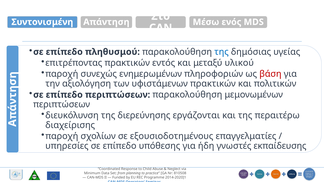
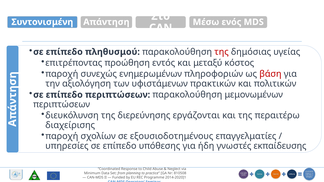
της at (221, 52) colour: blue -> red
επιτρέποντας πρακτικών: πρακτικών -> προώθηση
υλικού: υλικού -> κόστος
